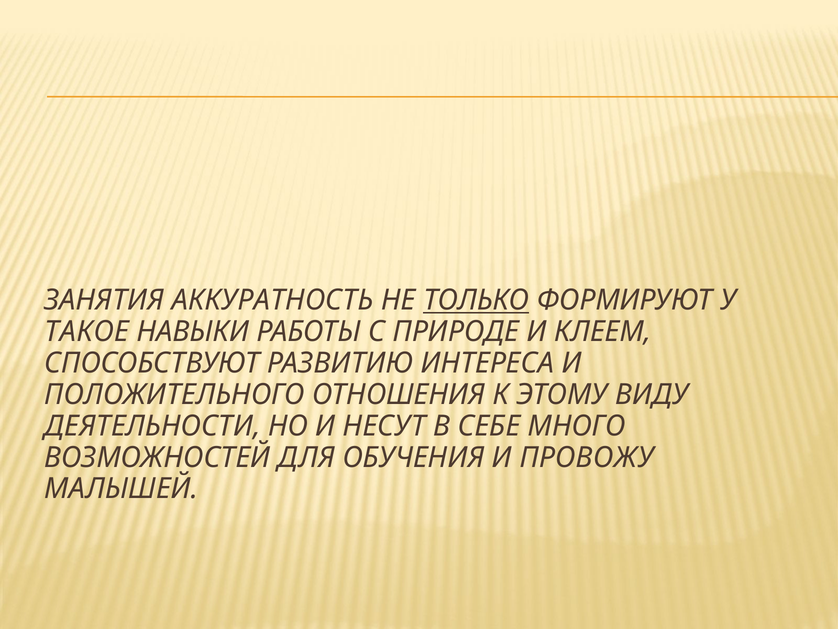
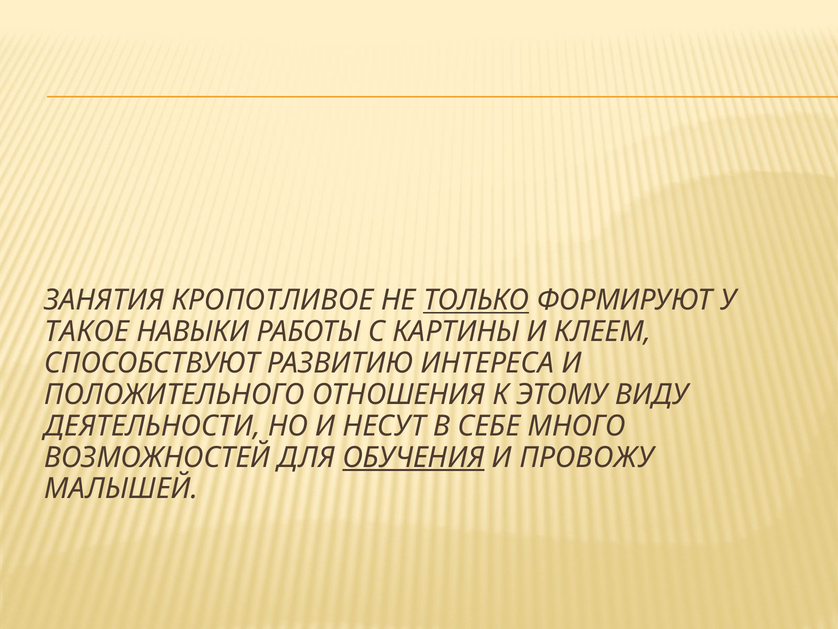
АККУРАТНОСТЬ: АККУРАТНОСТЬ -> КРОПОТЛИВОЕ
ПРИРОДЕ: ПРИРОДЕ -> КАРТИНЫ
ОБУЧЕНИЯ underline: none -> present
